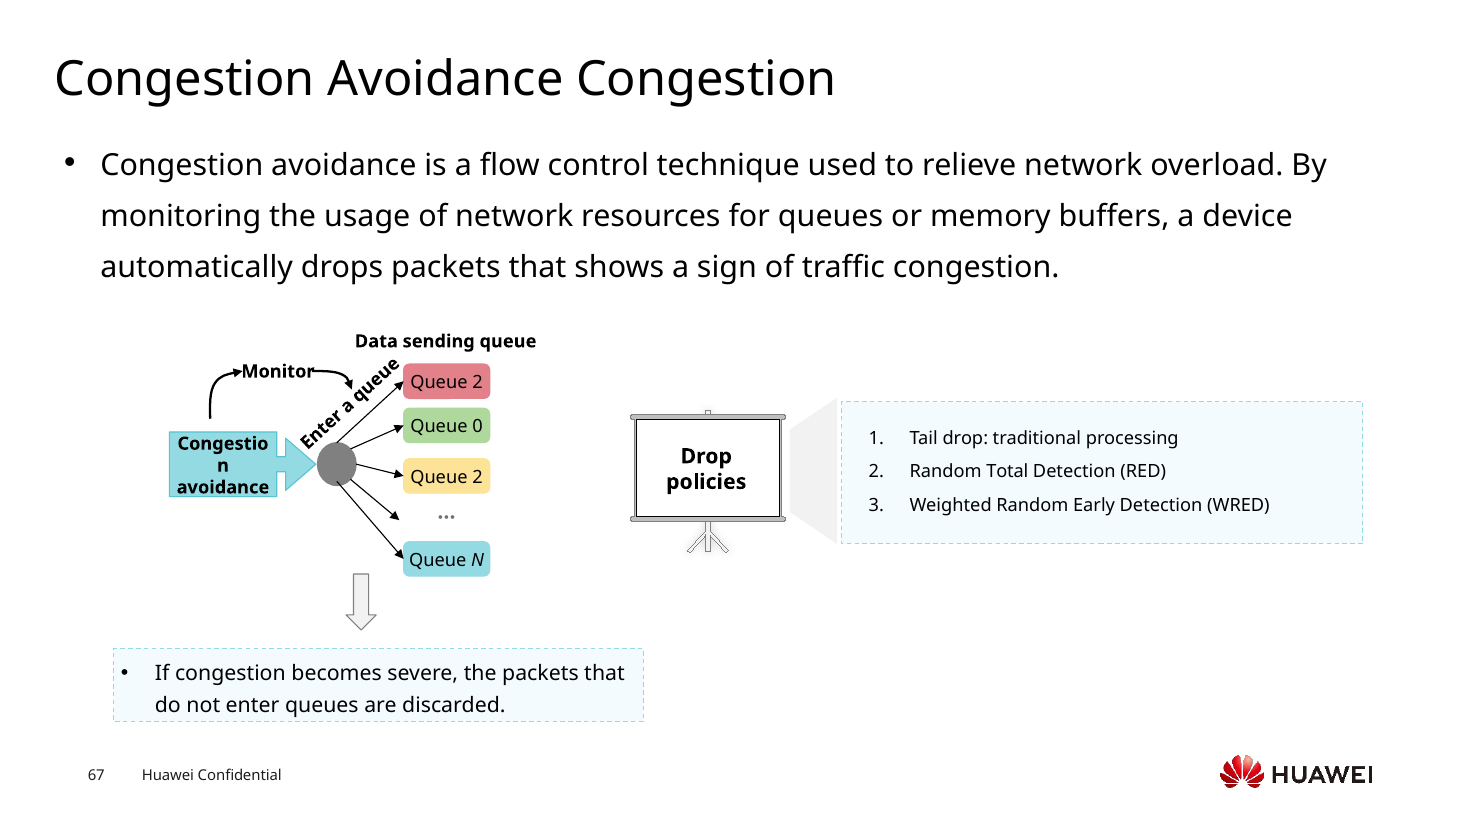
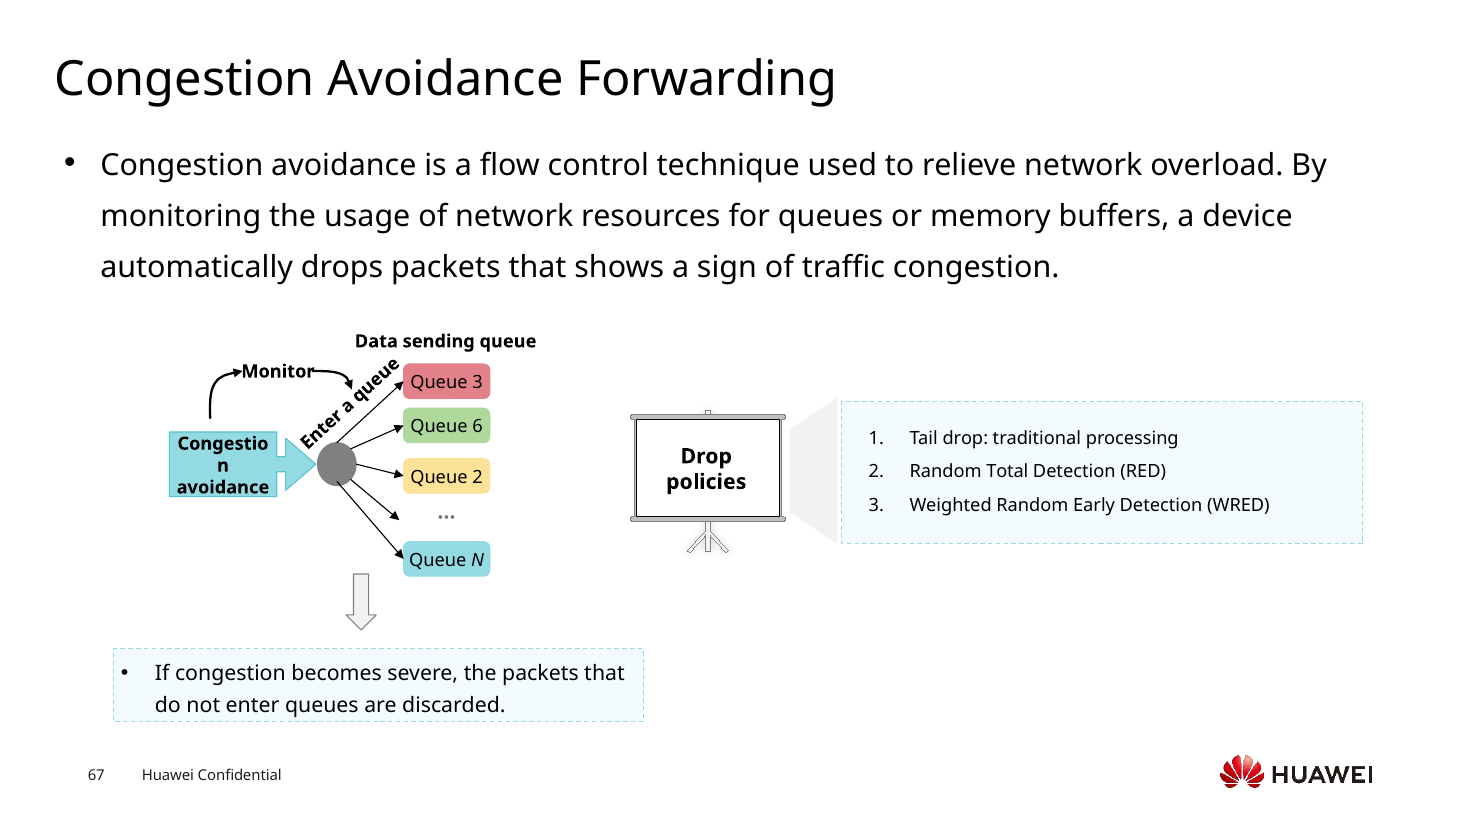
Avoidance Congestion: Congestion -> Forwarding
2 at (478, 383): 2 -> 3
0: 0 -> 6
